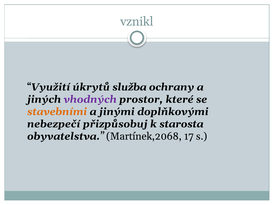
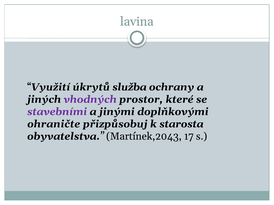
vznikl: vznikl -> lavina
stavebními colour: orange -> purple
nebezpečí: nebezpečí -> ohraničte
Martínek,2068: Martínek,2068 -> Martínek,2043
